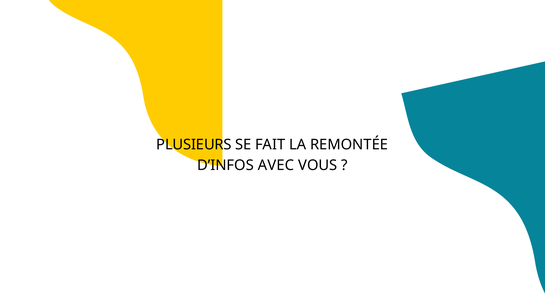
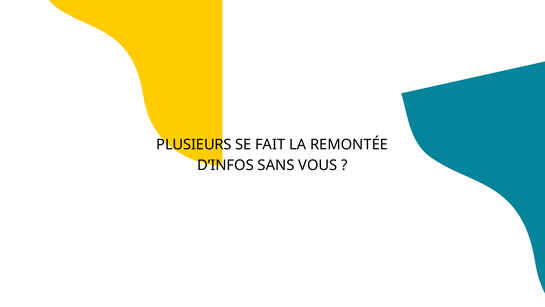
AVEC: AVEC -> SANS
